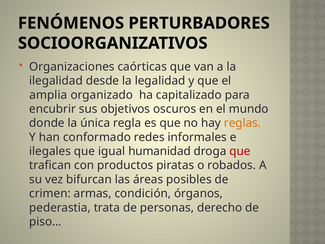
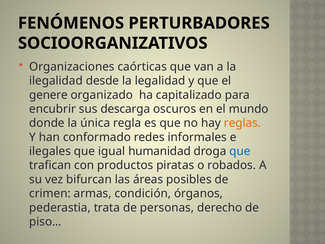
amplia: amplia -> genere
objetivos: objetivos -> descarga
que at (240, 151) colour: red -> blue
